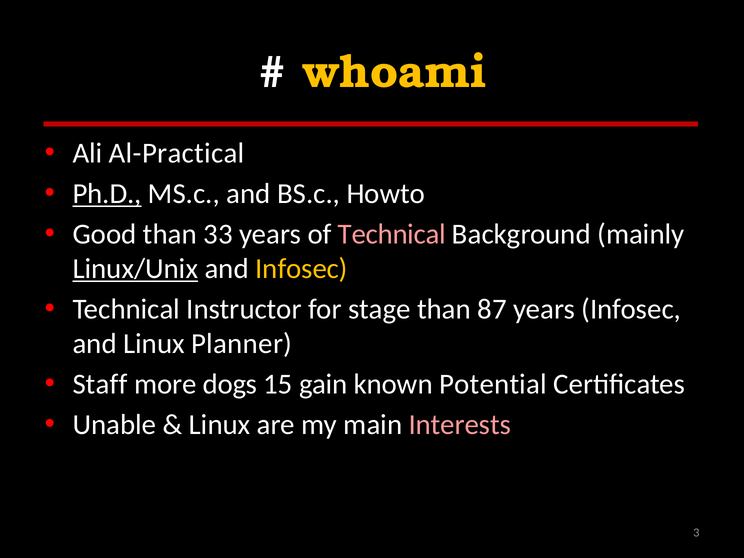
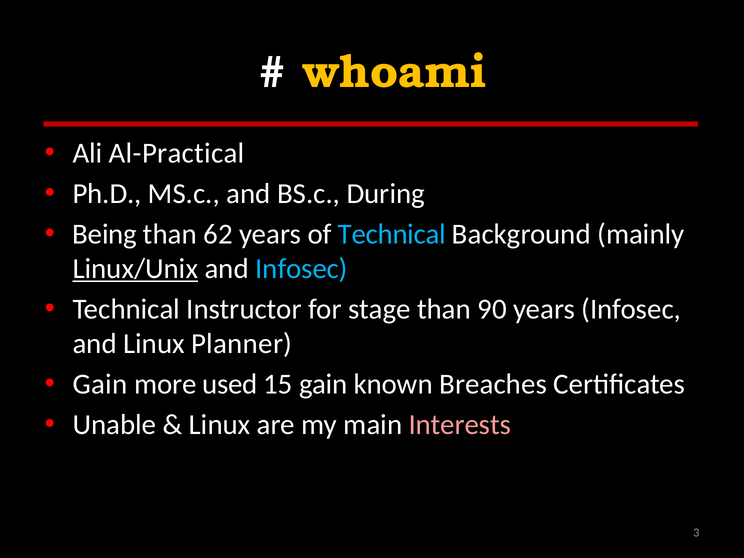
Ph.D underline: present -> none
Howto: Howto -> During
Good: Good -> Being
33: 33 -> 62
Technical at (392, 234) colour: pink -> light blue
Infosec at (301, 269) colour: yellow -> light blue
87: 87 -> 90
Staff at (100, 384): Staff -> Gain
dogs: dogs -> used
Potential: Potential -> Breaches
